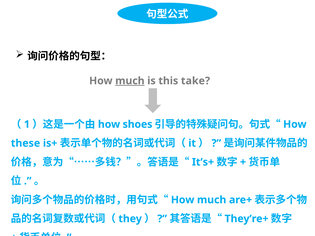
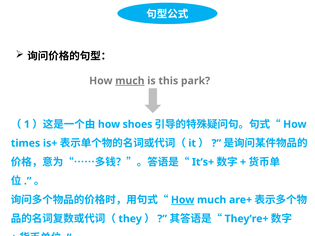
take: take -> park
these: these -> times
How at (183, 200) underline: none -> present
